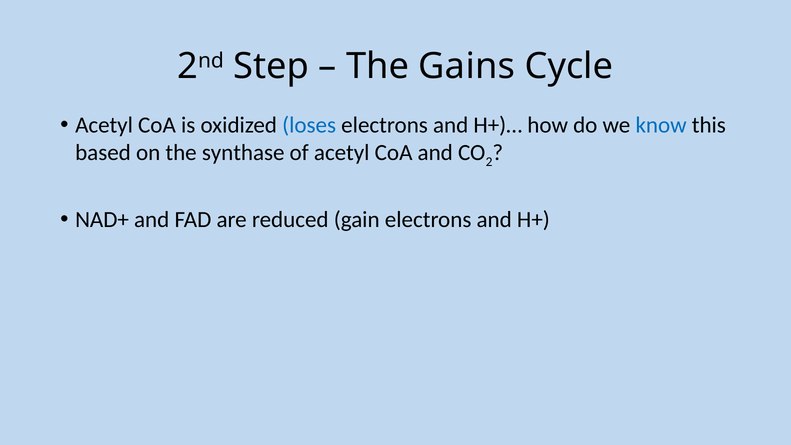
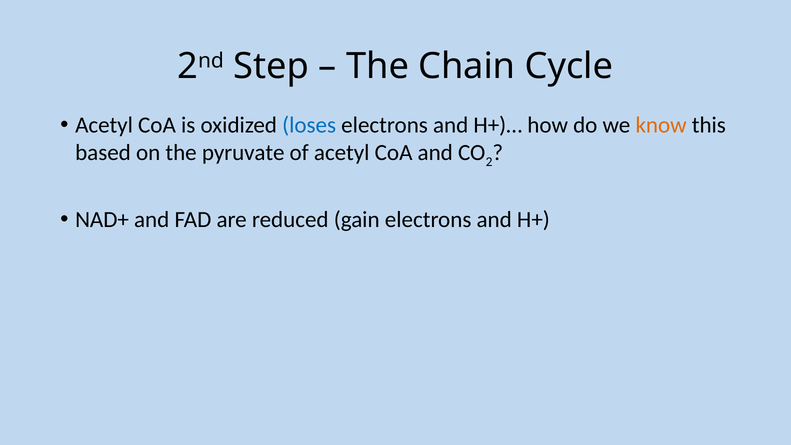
Gains: Gains -> Chain
know colour: blue -> orange
synthase: synthase -> pyruvate
